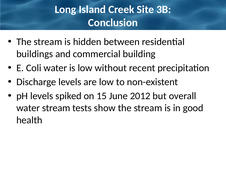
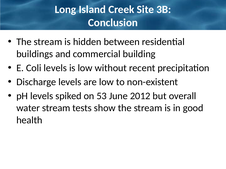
Coli water: water -> levels
15: 15 -> 53
